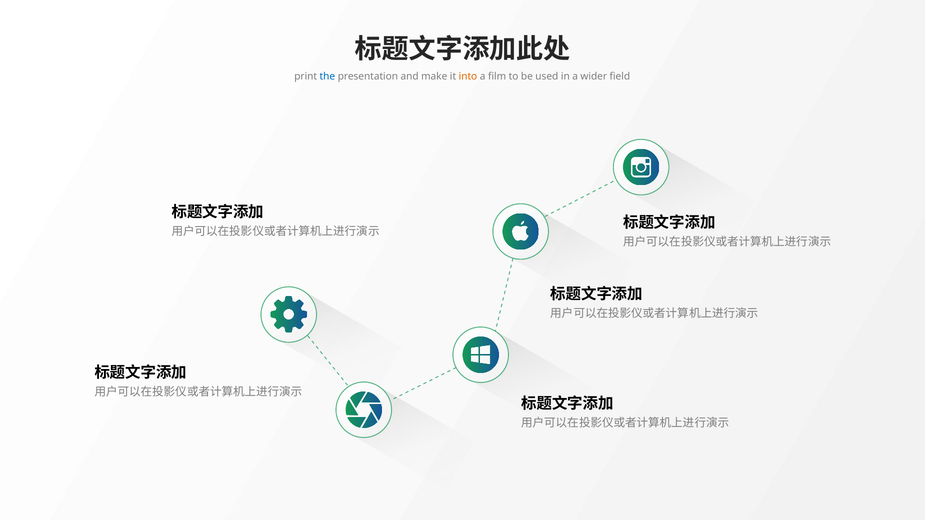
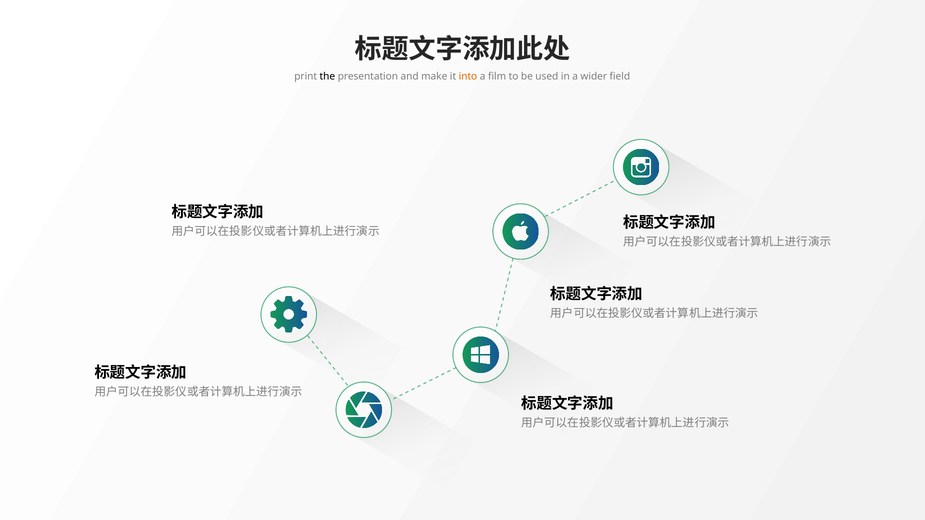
the colour: blue -> black
